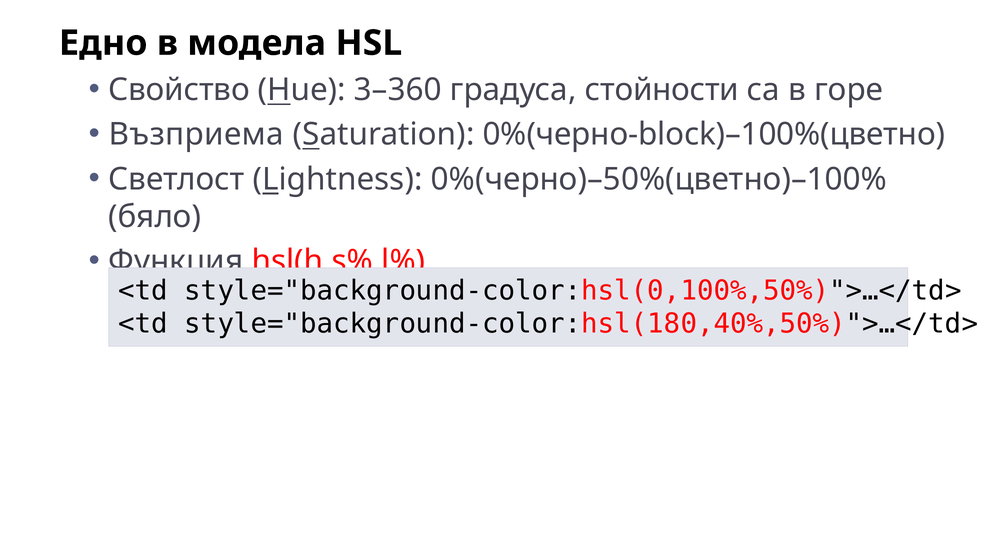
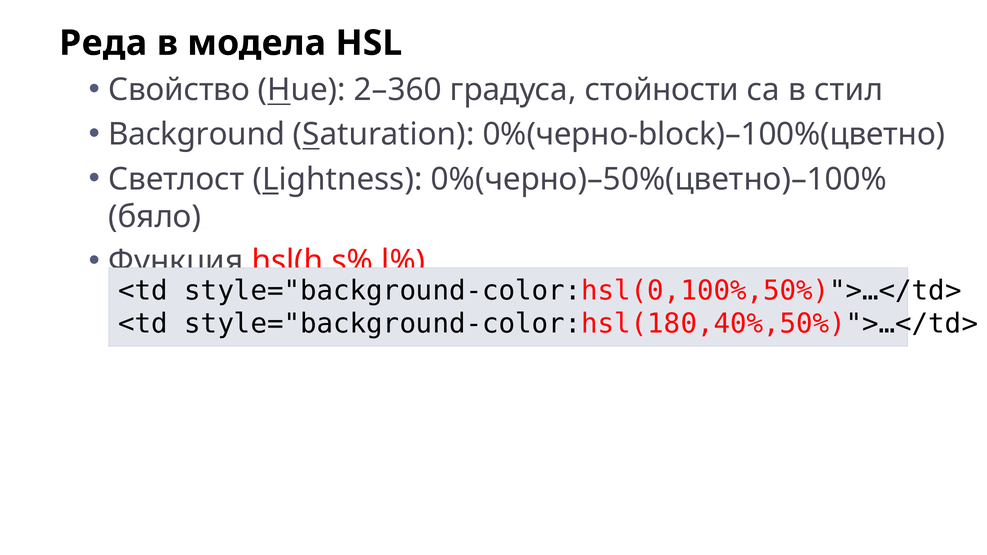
Едно: Едно -> Реда
3–360: 3–360 -> 2–360
горе: горе -> стил
Възприема: Възприема -> Background
